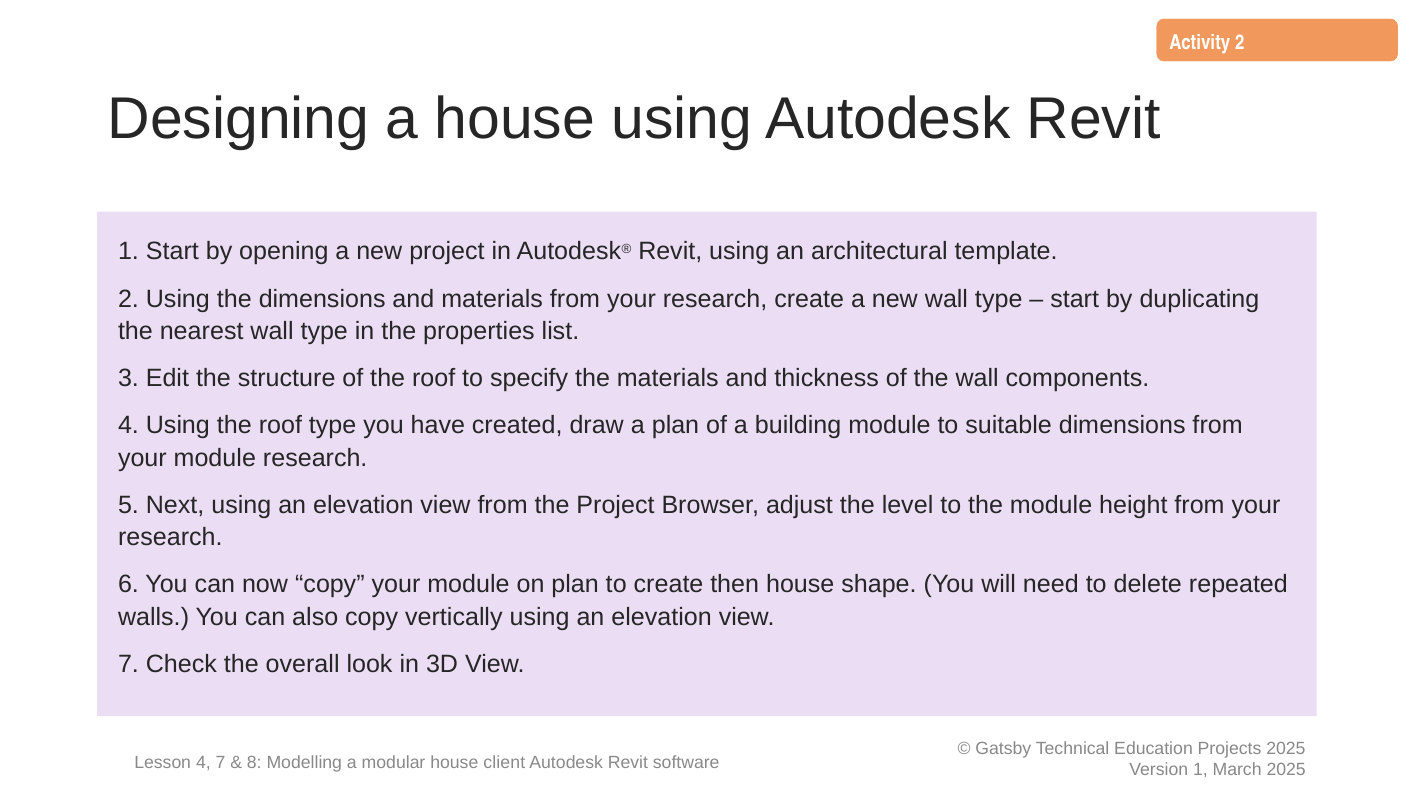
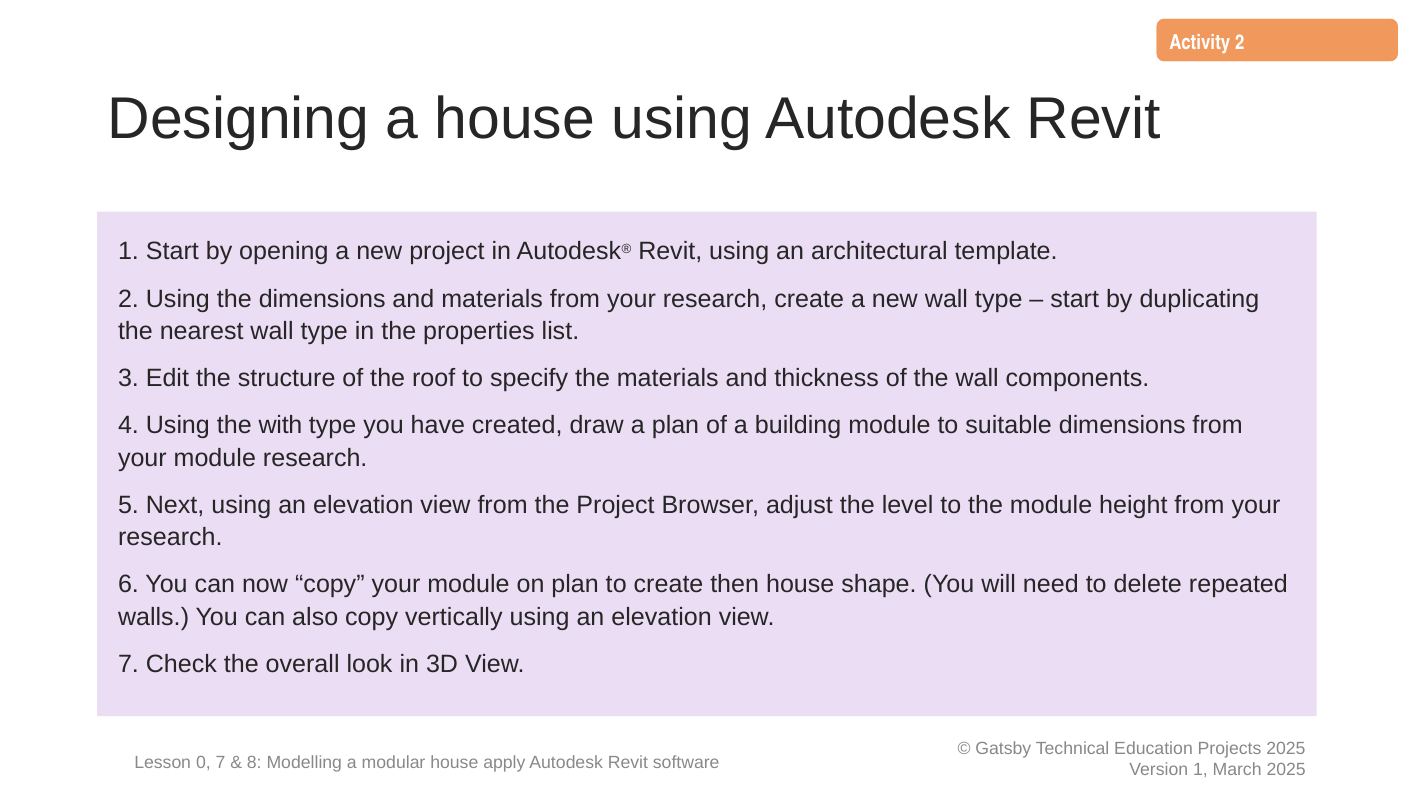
Using the roof: roof -> with
Lesson 4: 4 -> 0
client: client -> apply
